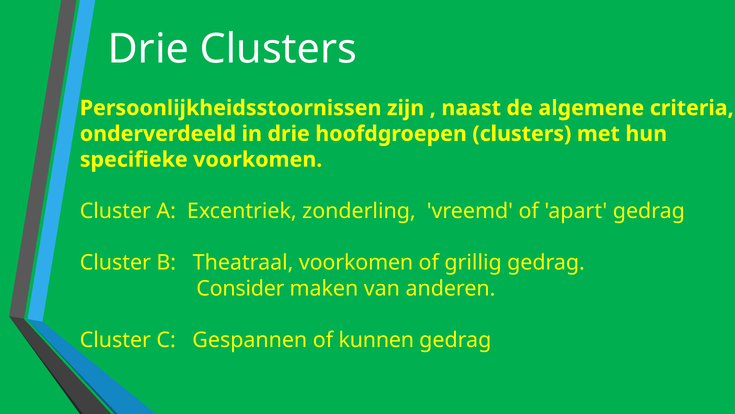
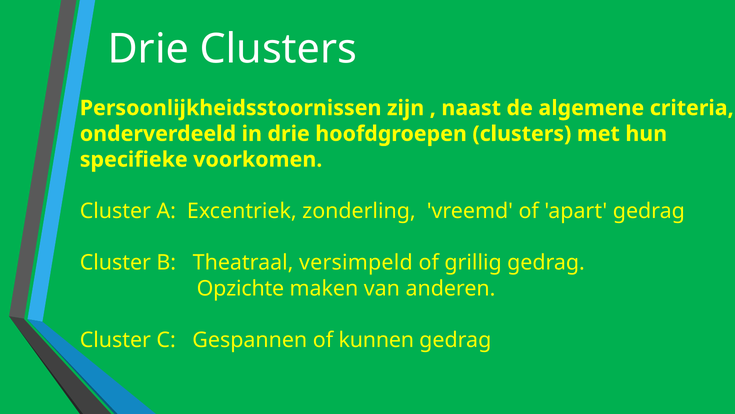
Theatraal voorkomen: voorkomen -> versimpeld
Consider: Consider -> Opzichte
